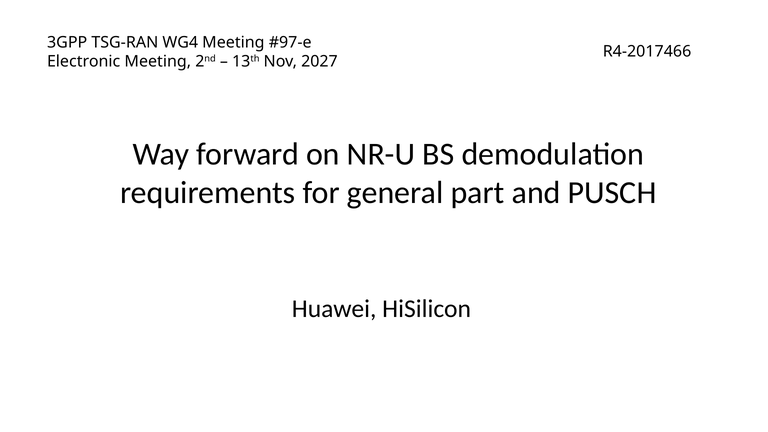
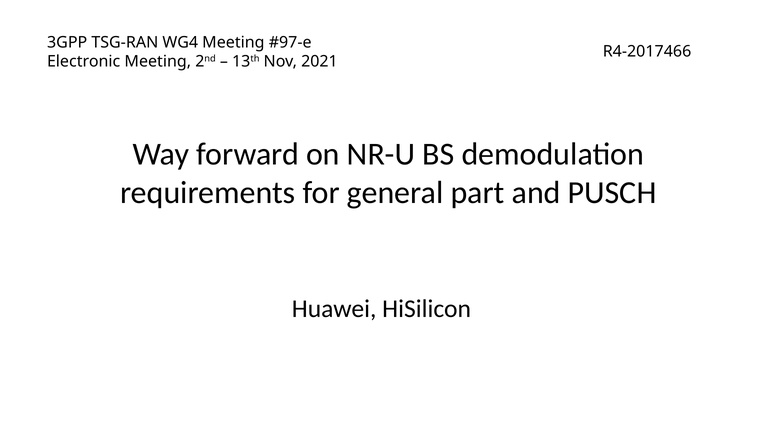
2027: 2027 -> 2021
